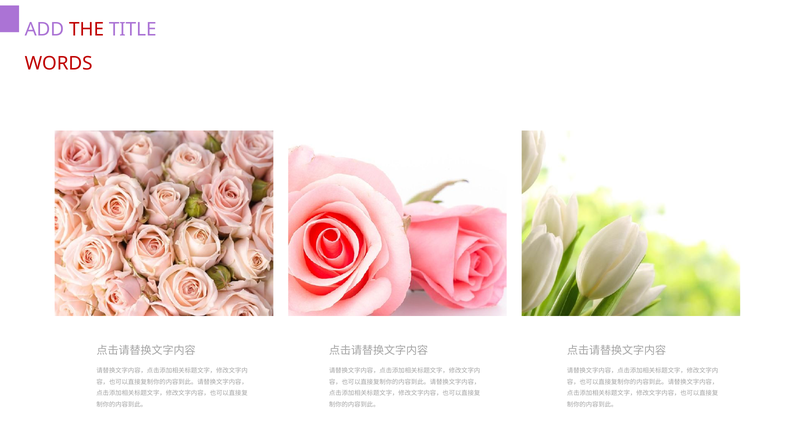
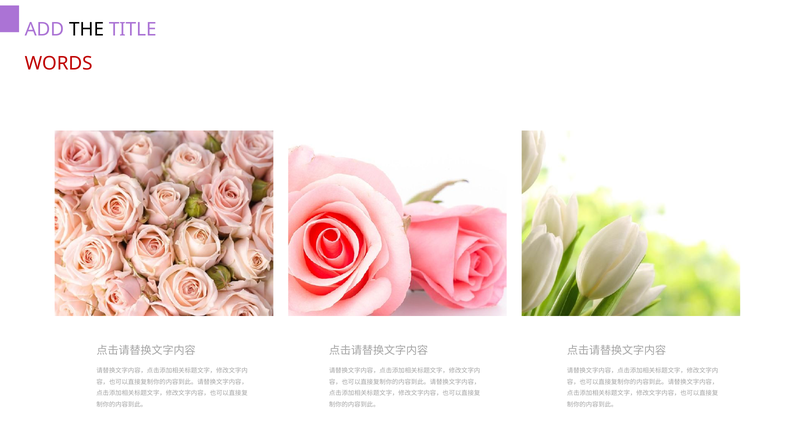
THE colour: red -> black
